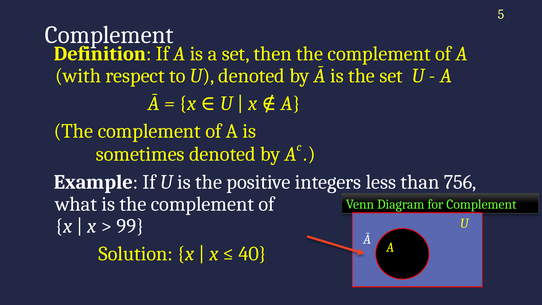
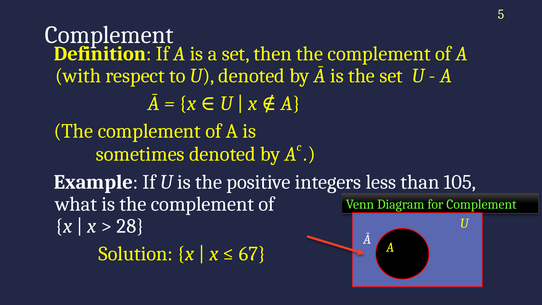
756: 756 -> 105
99: 99 -> 28
40: 40 -> 67
